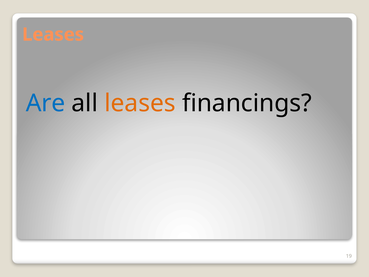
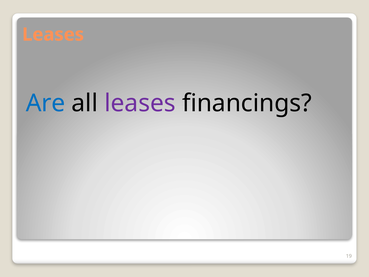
leases at (140, 103) colour: orange -> purple
